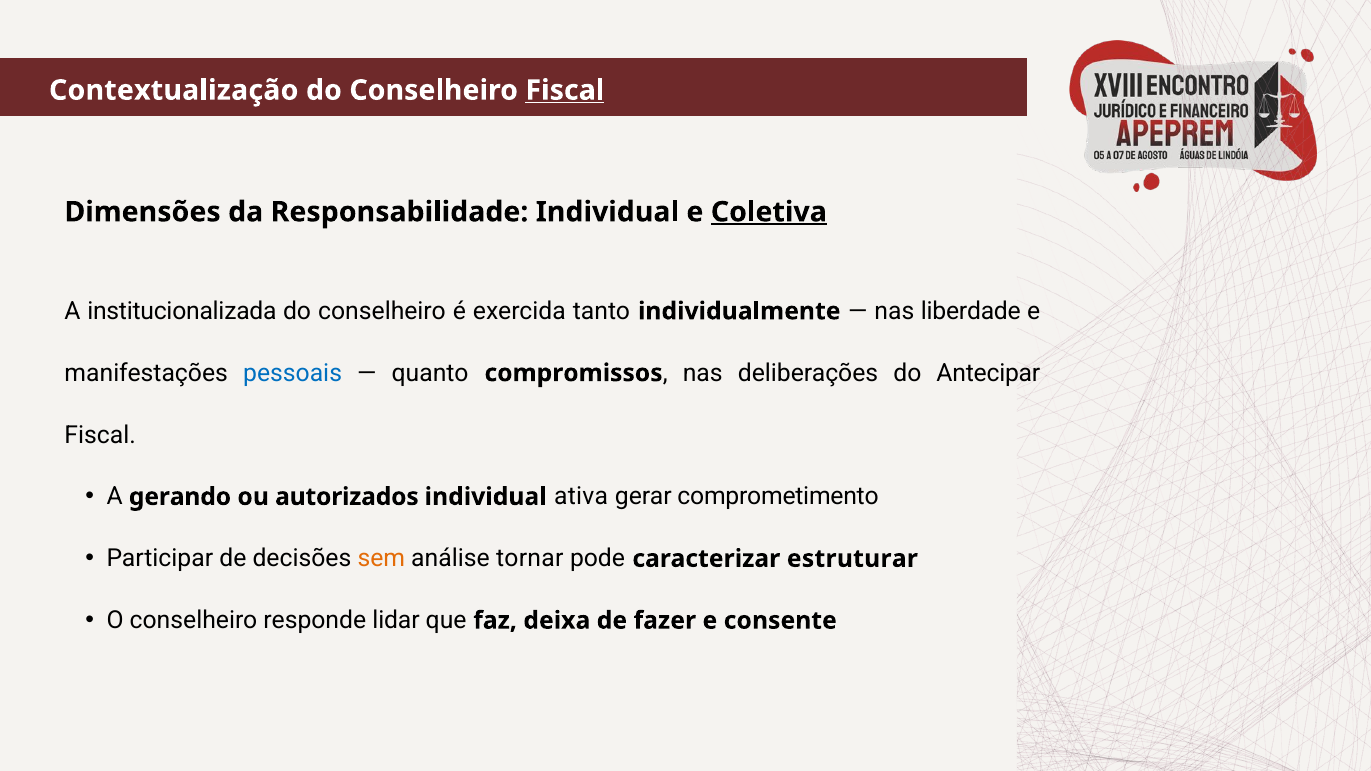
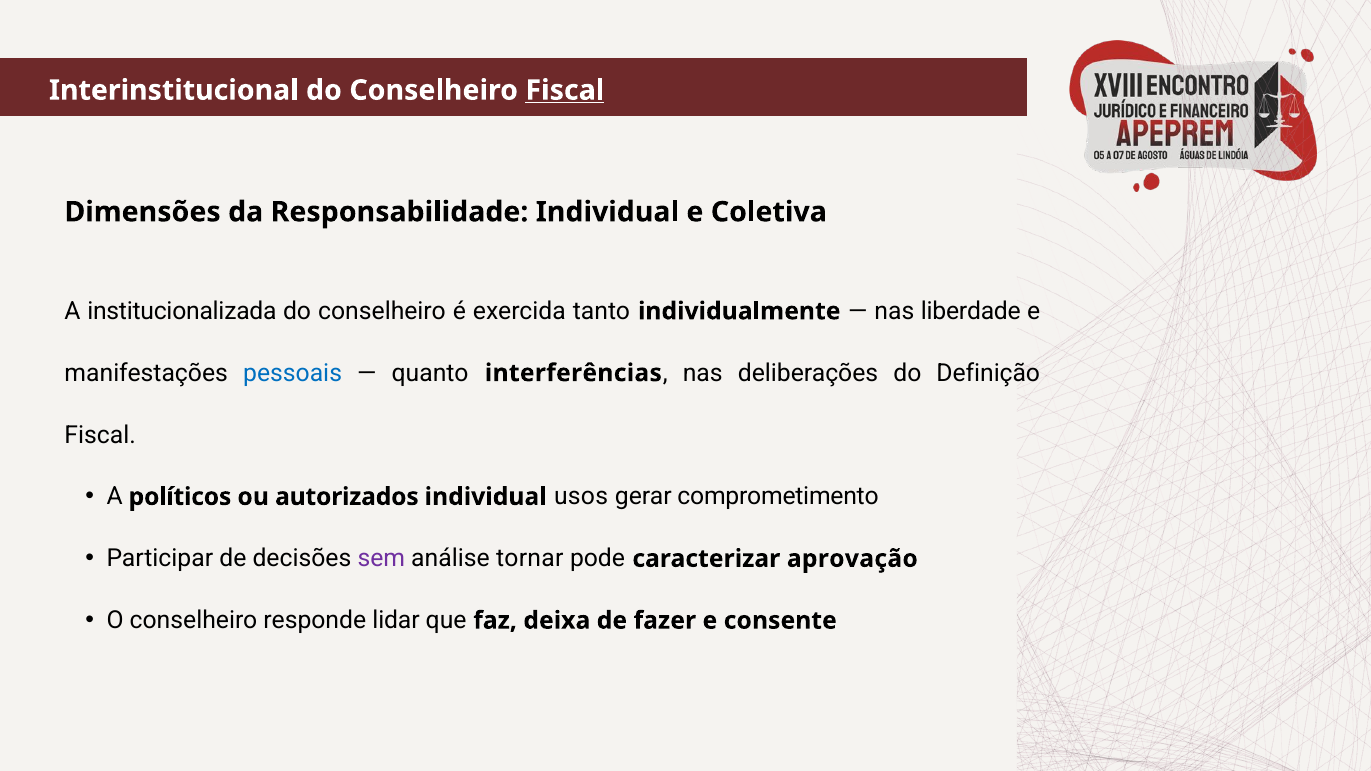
Contextualização: Contextualização -> Interinstitucional
Coletiva underline: present -> none
compromissos: compromissos -> interferências
Antecipar: Antecipar -> Definição
gerando: gerando -> políticos
ativa: ativa -> usos
sem colour: orange -> purple
estruturar: estruturar -> aprovação
